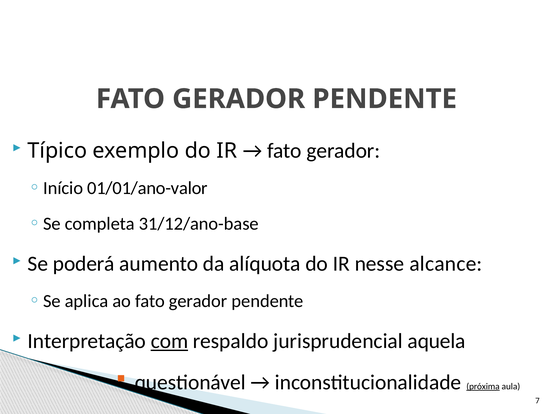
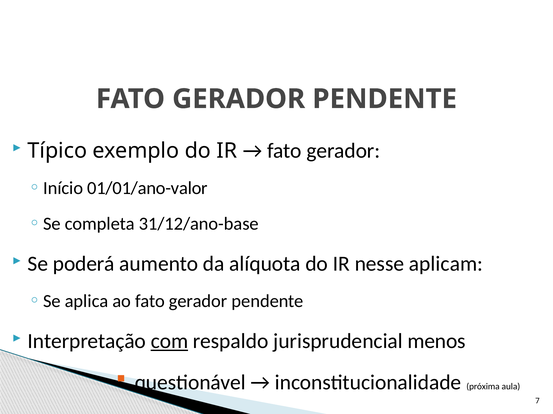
alcance: alcance -> aplicam
aquela: aquela -> menos
próxima underline: present -> none
